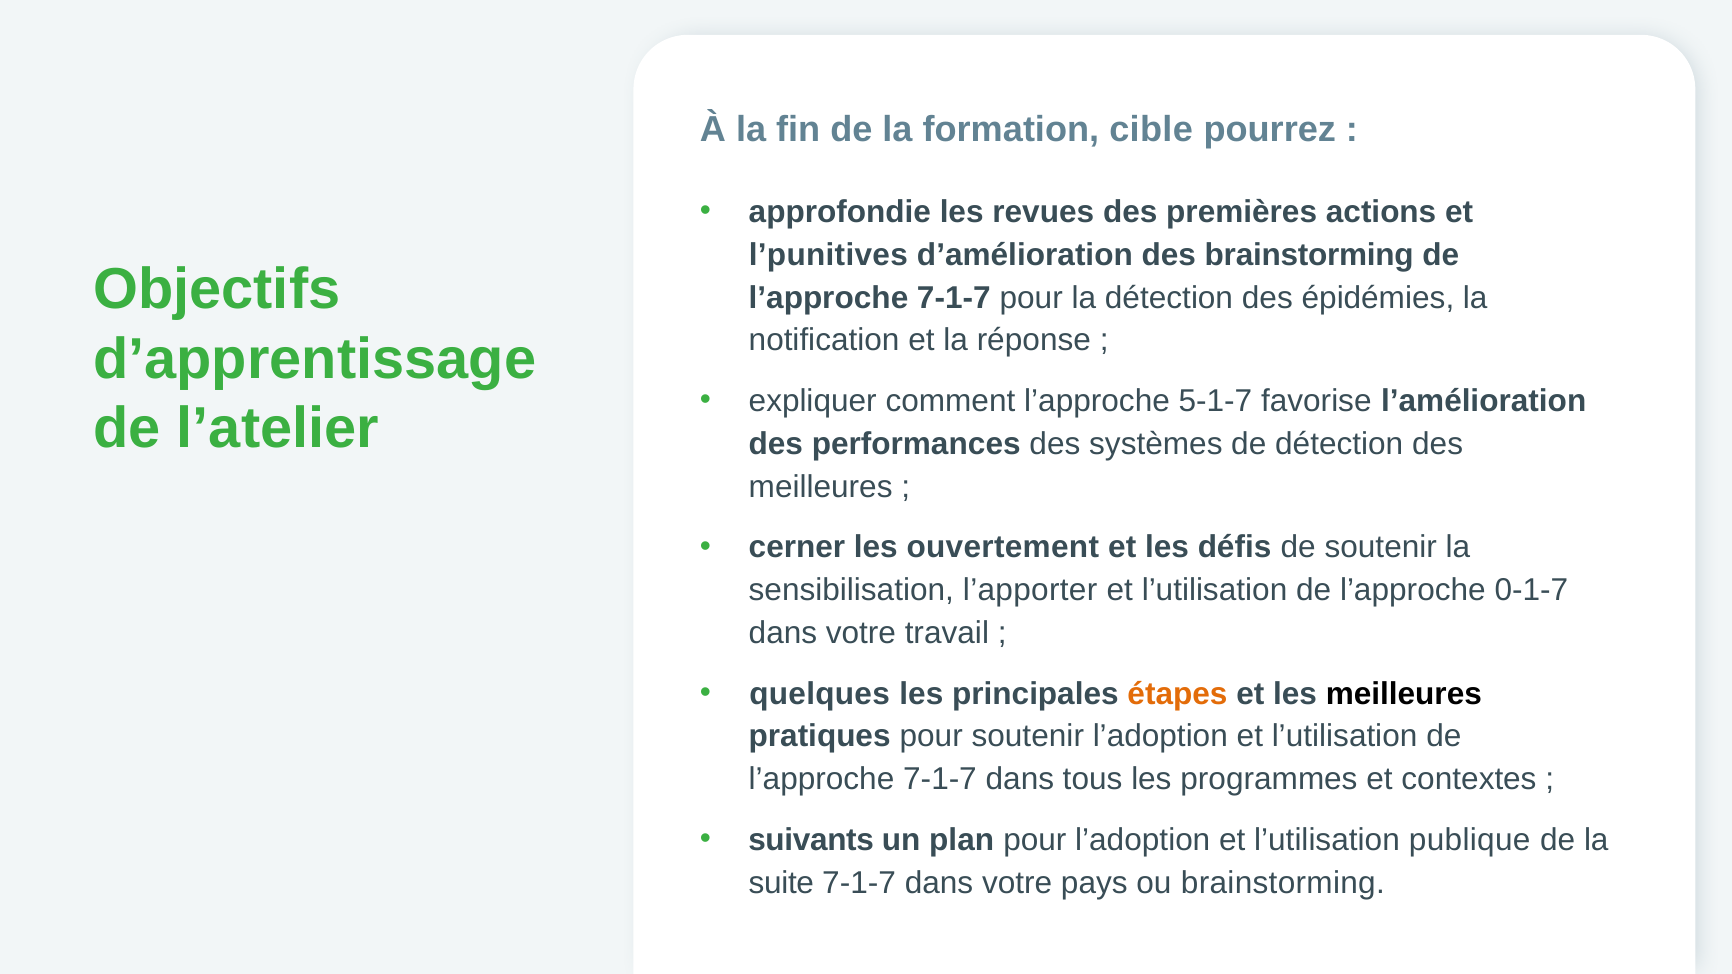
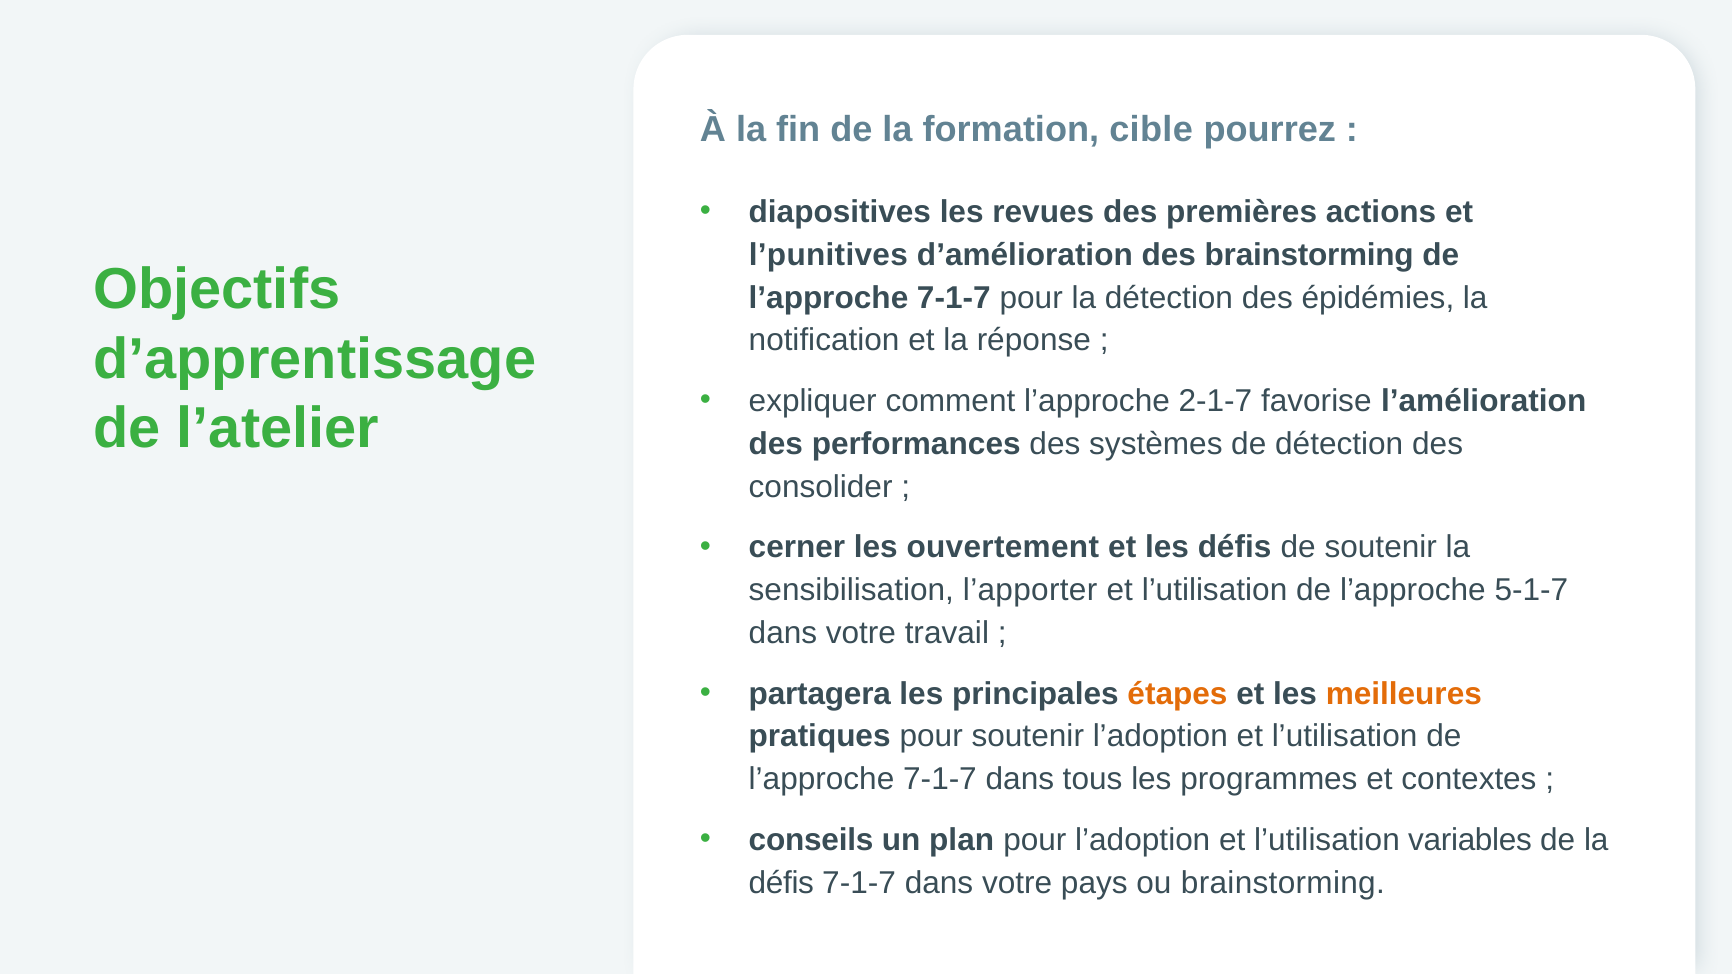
approfondie: approfondie -> diapositives
5-1-7: 5-1-7 -> 2-1-7
meilleures at (821, 487): meilleures -> consolider
0-1-7: 0-1-7 -> 5-1-7
quelques: quelques -> partagera
meilleures at (1404, 694) colour: black -> orange
suivants: suivants -> conseils
publique: publique -> variables
suite at (781, 883): suite -> défis
